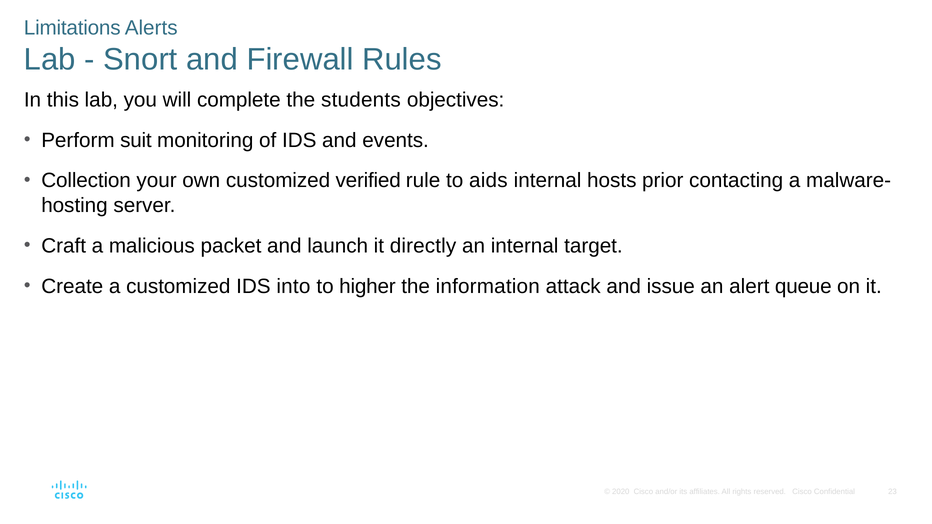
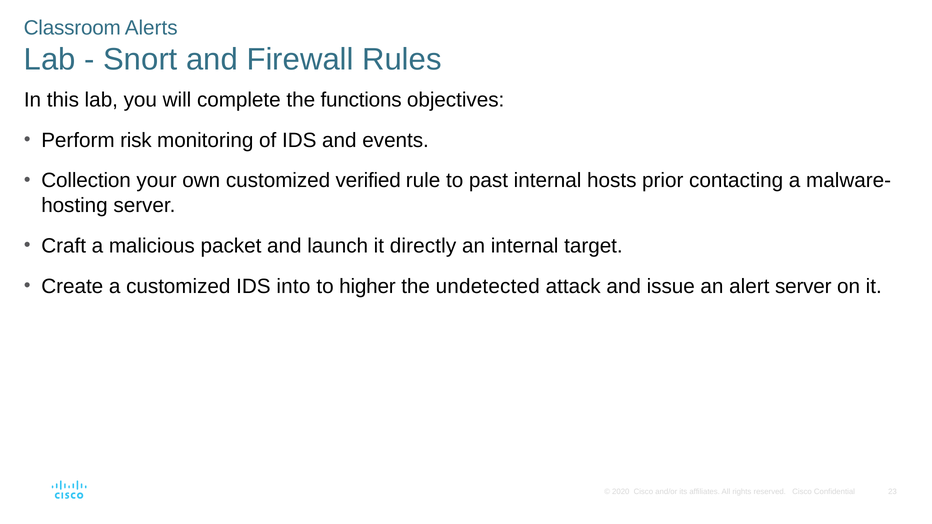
Limitations: Limitations -> Classroom
students: students -> functions
suit: suit -> risk
aids: aids -> past
information: information -> undetected
alert queue: queue -> server
